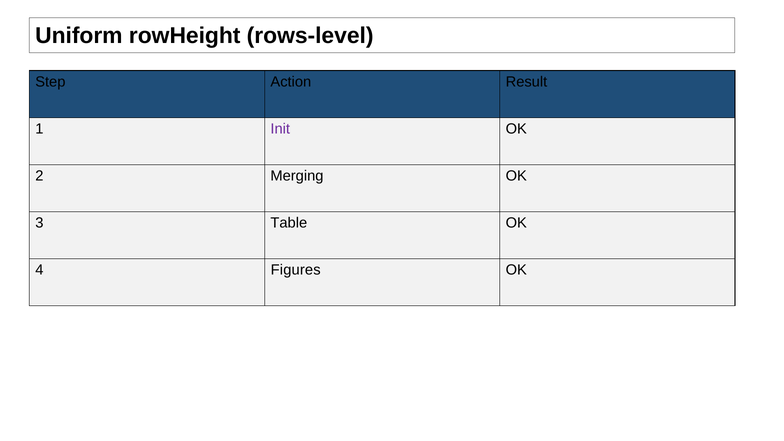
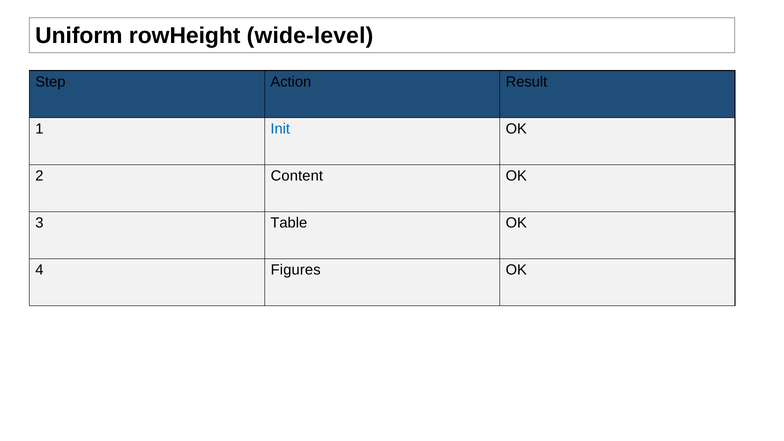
rows-level: rows-level -> wide-level
Init colour: purple -> blue
Merging: Merging -> Content
